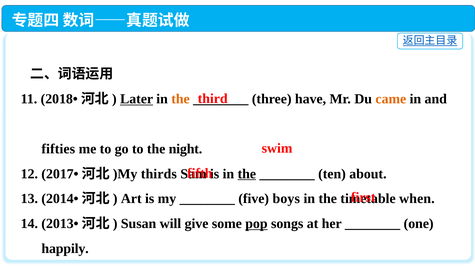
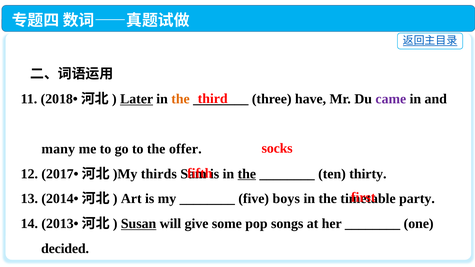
came colour: orange -> purple
swim: swim -> socks
fifties: fifties -> many
night: night -> offer
about: about -> thirty
when: when -> party
Susan underline: none -> present
pop underline: present -> none
happily: happily -> decided
